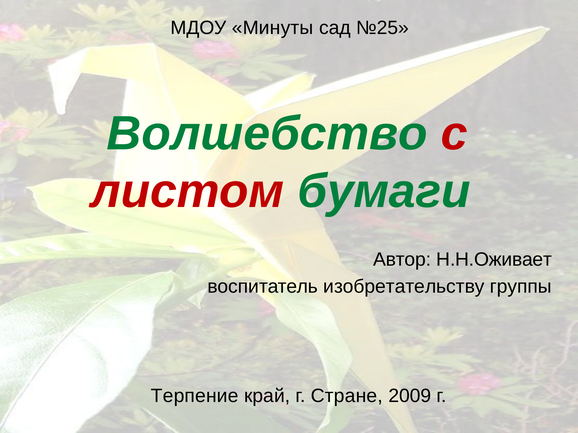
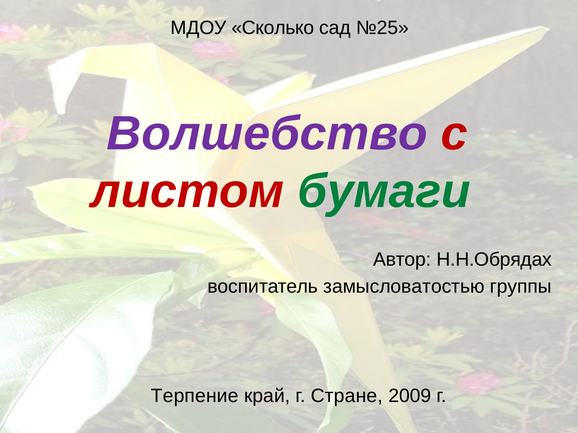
Минуты: Минуты -> Сколько
Волшебство colour: green -> purple
Н.Н.Оживает: Н.Н.Оживает -> Н.Н.Обрядах
изобретательству: изобретательству -> замысловатостью
